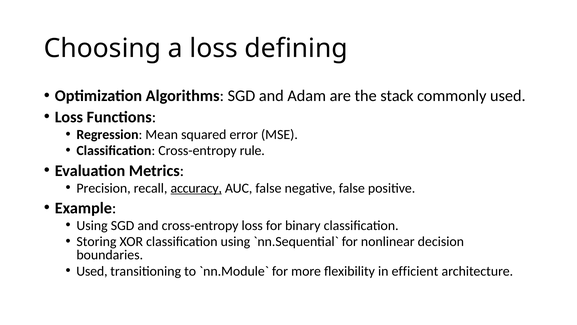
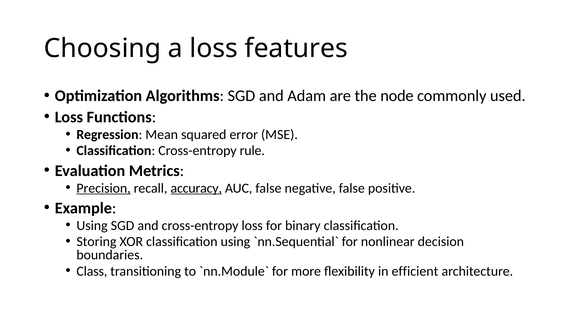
defining: defining -> features
stack: stack -> node
Precision underline: none -> present
Used at (92, 271): Used -> Class
